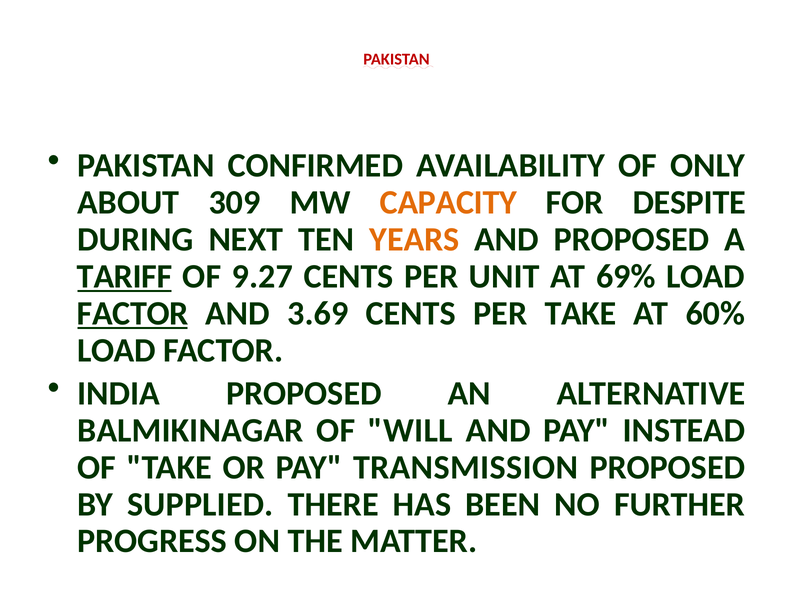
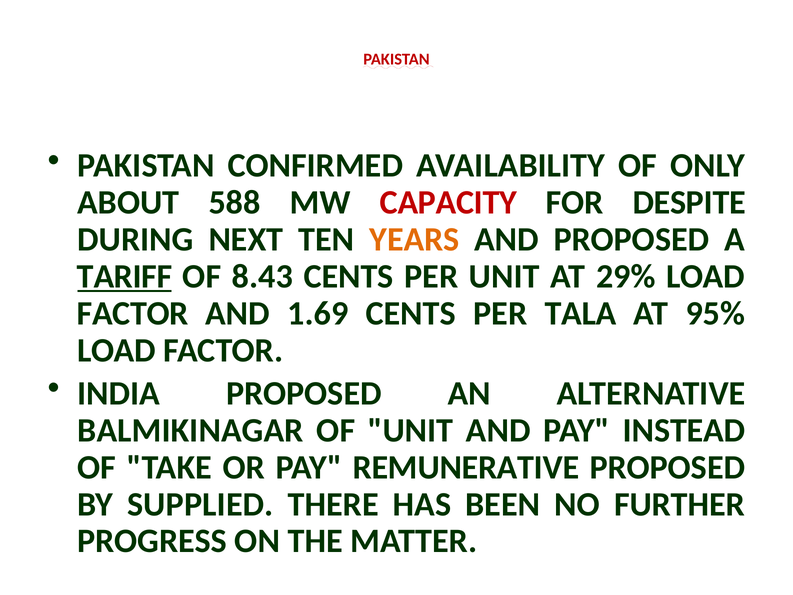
309: 309 -> 588
CAPACITY colour: orange -> red
9.27: 9.27 -> 8.43
69%: 69% -> 29%
FACTOR at (133, 313) underline: present -> none
3.69: 3.69 -> 1.69
PER TAKE: TAKE -> TALA
60%: 60% -> 95%
OF WILL: WILL -> UNIT
TRANSMISSION: TRANSMISSION -> REMUNERATIVE
